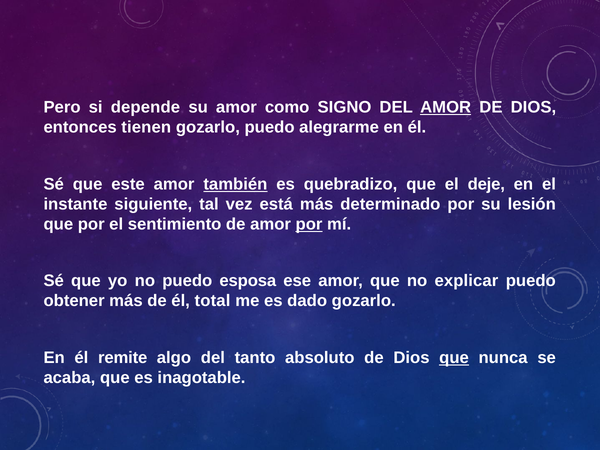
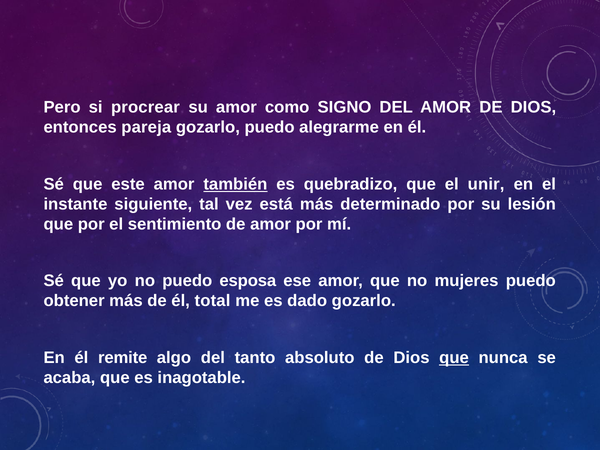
depende: depende -> procrear
AMOR at (446, 107) underline: present -> none
tienen: tienen -> pareja
deje: deje -> unir
por at (309, 224) underline: present -> none
explicar: explicar -> mujeres
